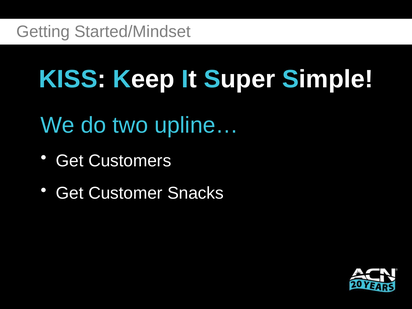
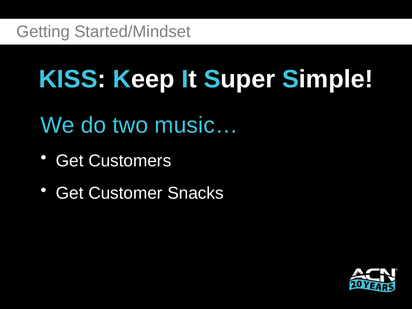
upline…: upline… -> music…
